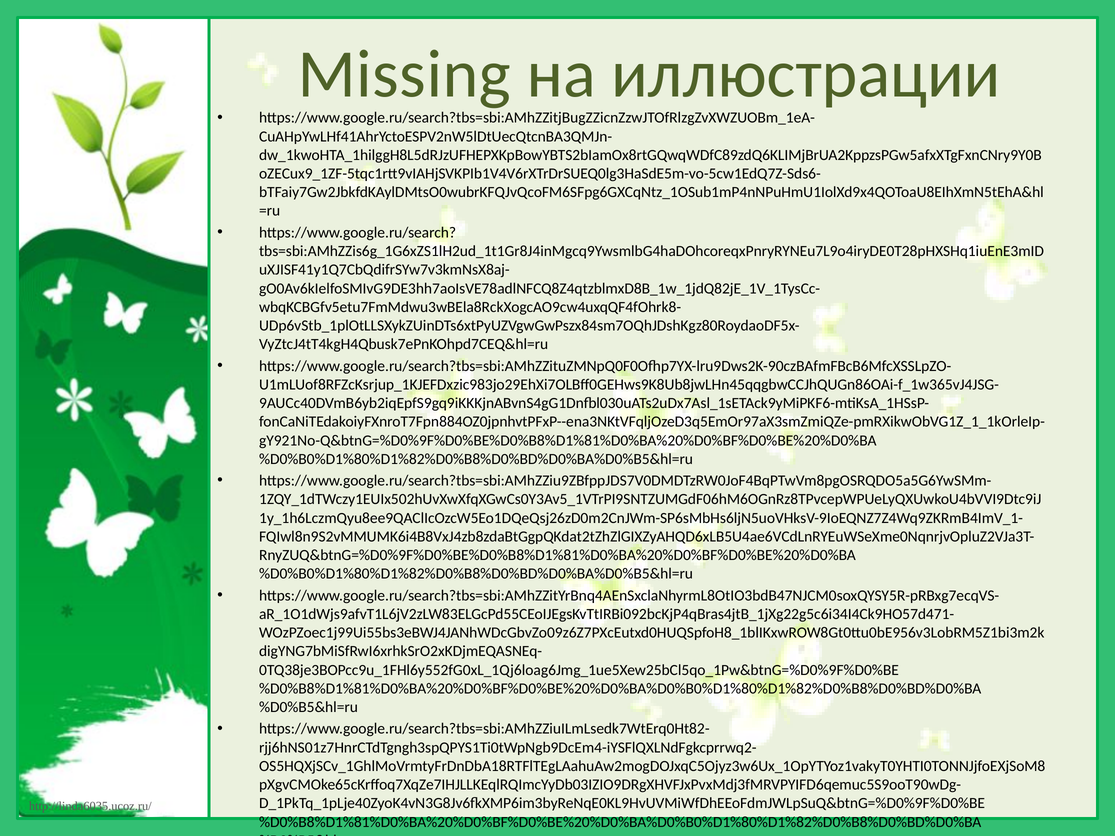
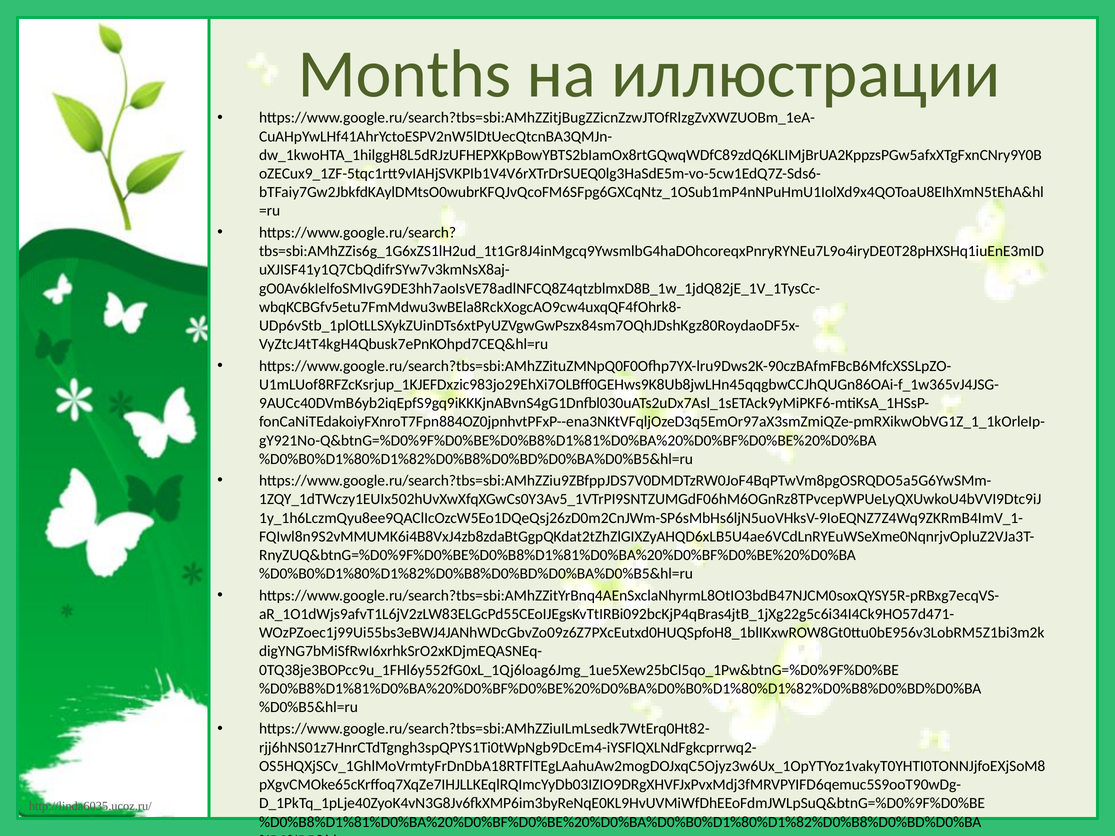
Missing: Missing -> Months
